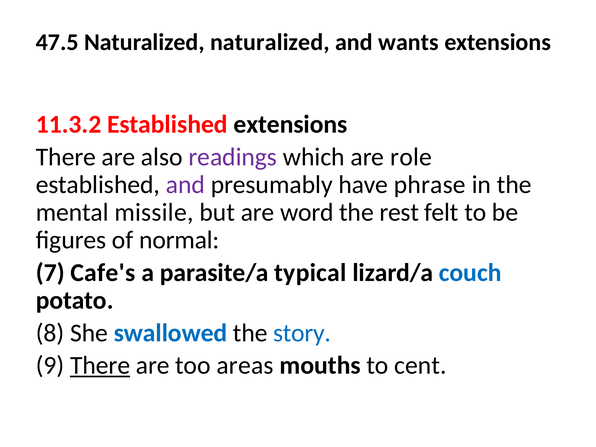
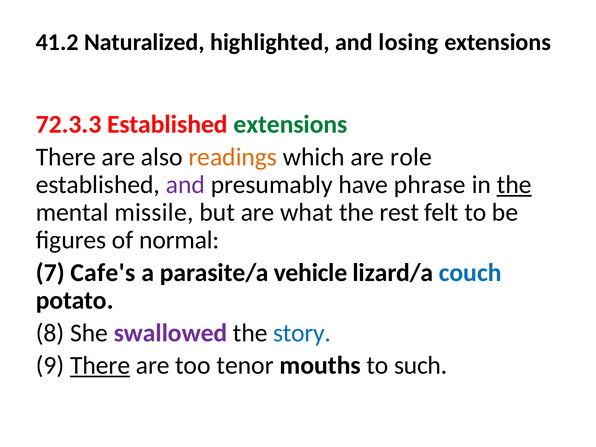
47.5: 47.5 -> 41.2
Naturalized naturalized: naturalized -> highlighted
wants: wants -> losing
11.3.2: 11.3.2 -> 72.3.3
extensions at (290, 124) colour: black -> green
readings colour: purple -> orange
the at (514, 185) underline: none -> present
word: word -> what
typical: typical -> vehicle
swallowed colour: blue -> purple
areas: areas -> tenor
cent: cent -> such
